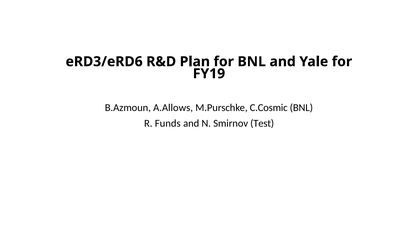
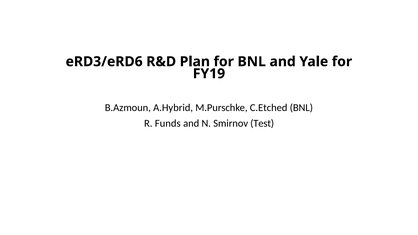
A.Allows: A.Allows -> A.Hybrid
C.Cosmic: C.Cosmic -> C.Etched
